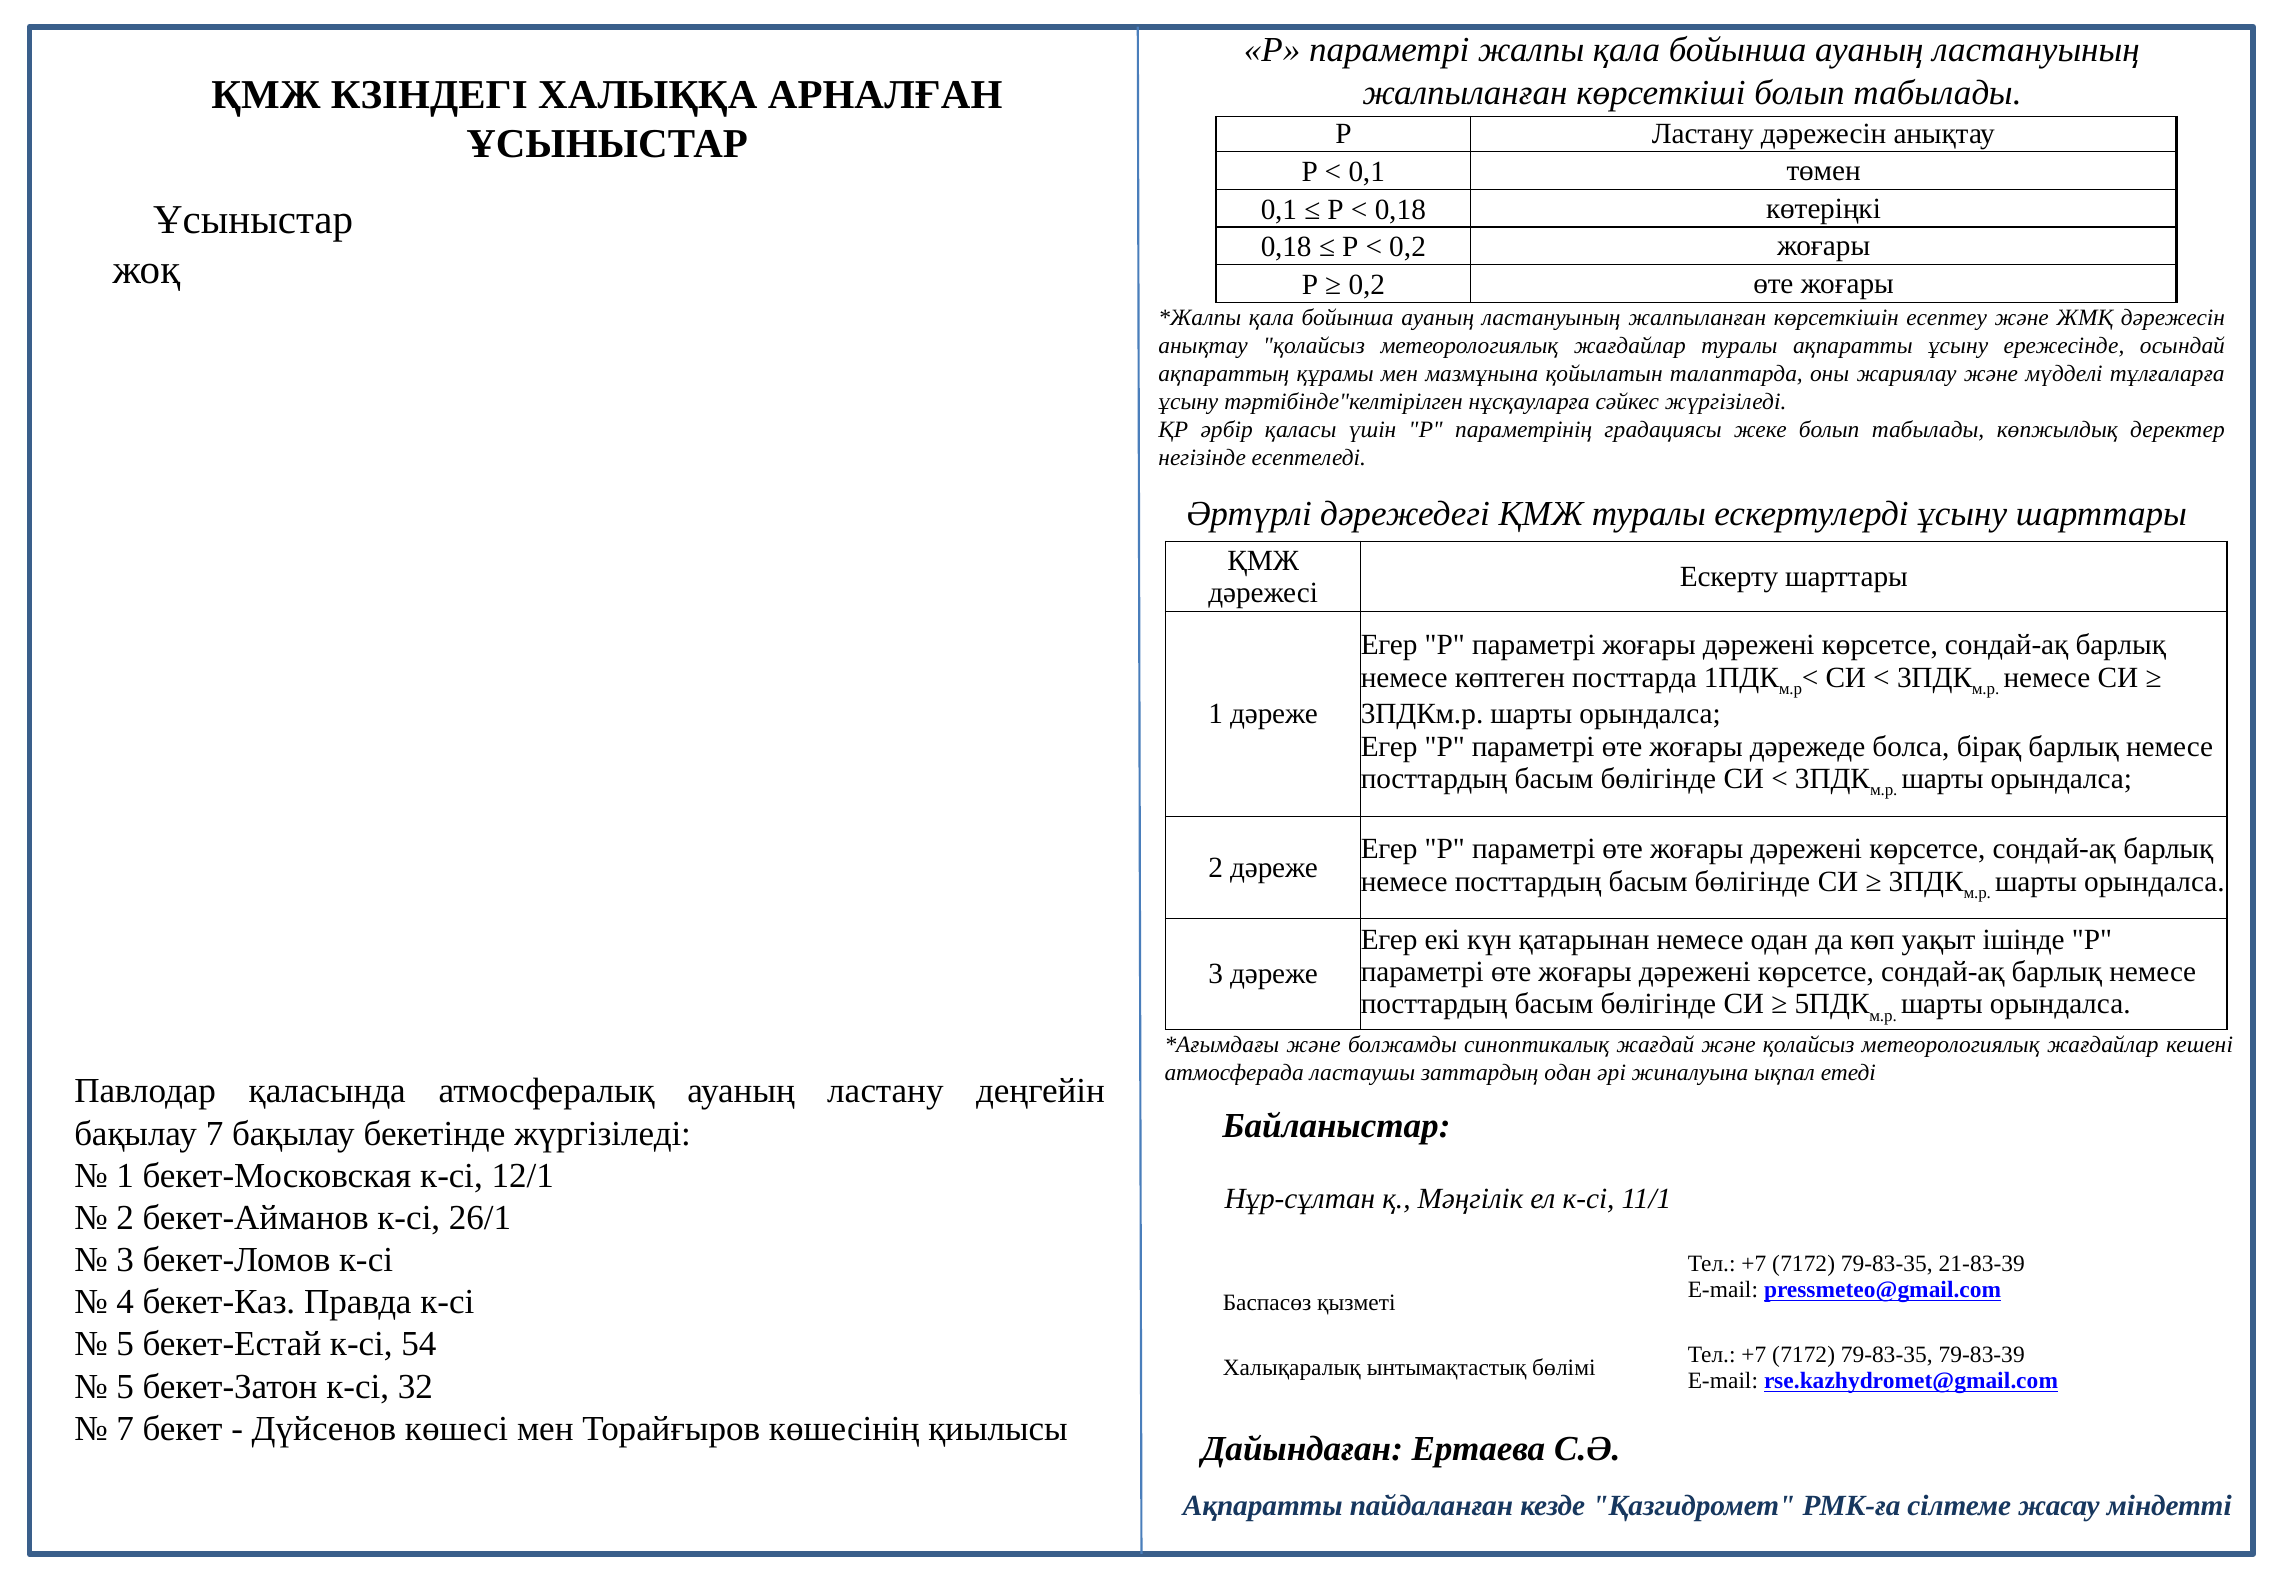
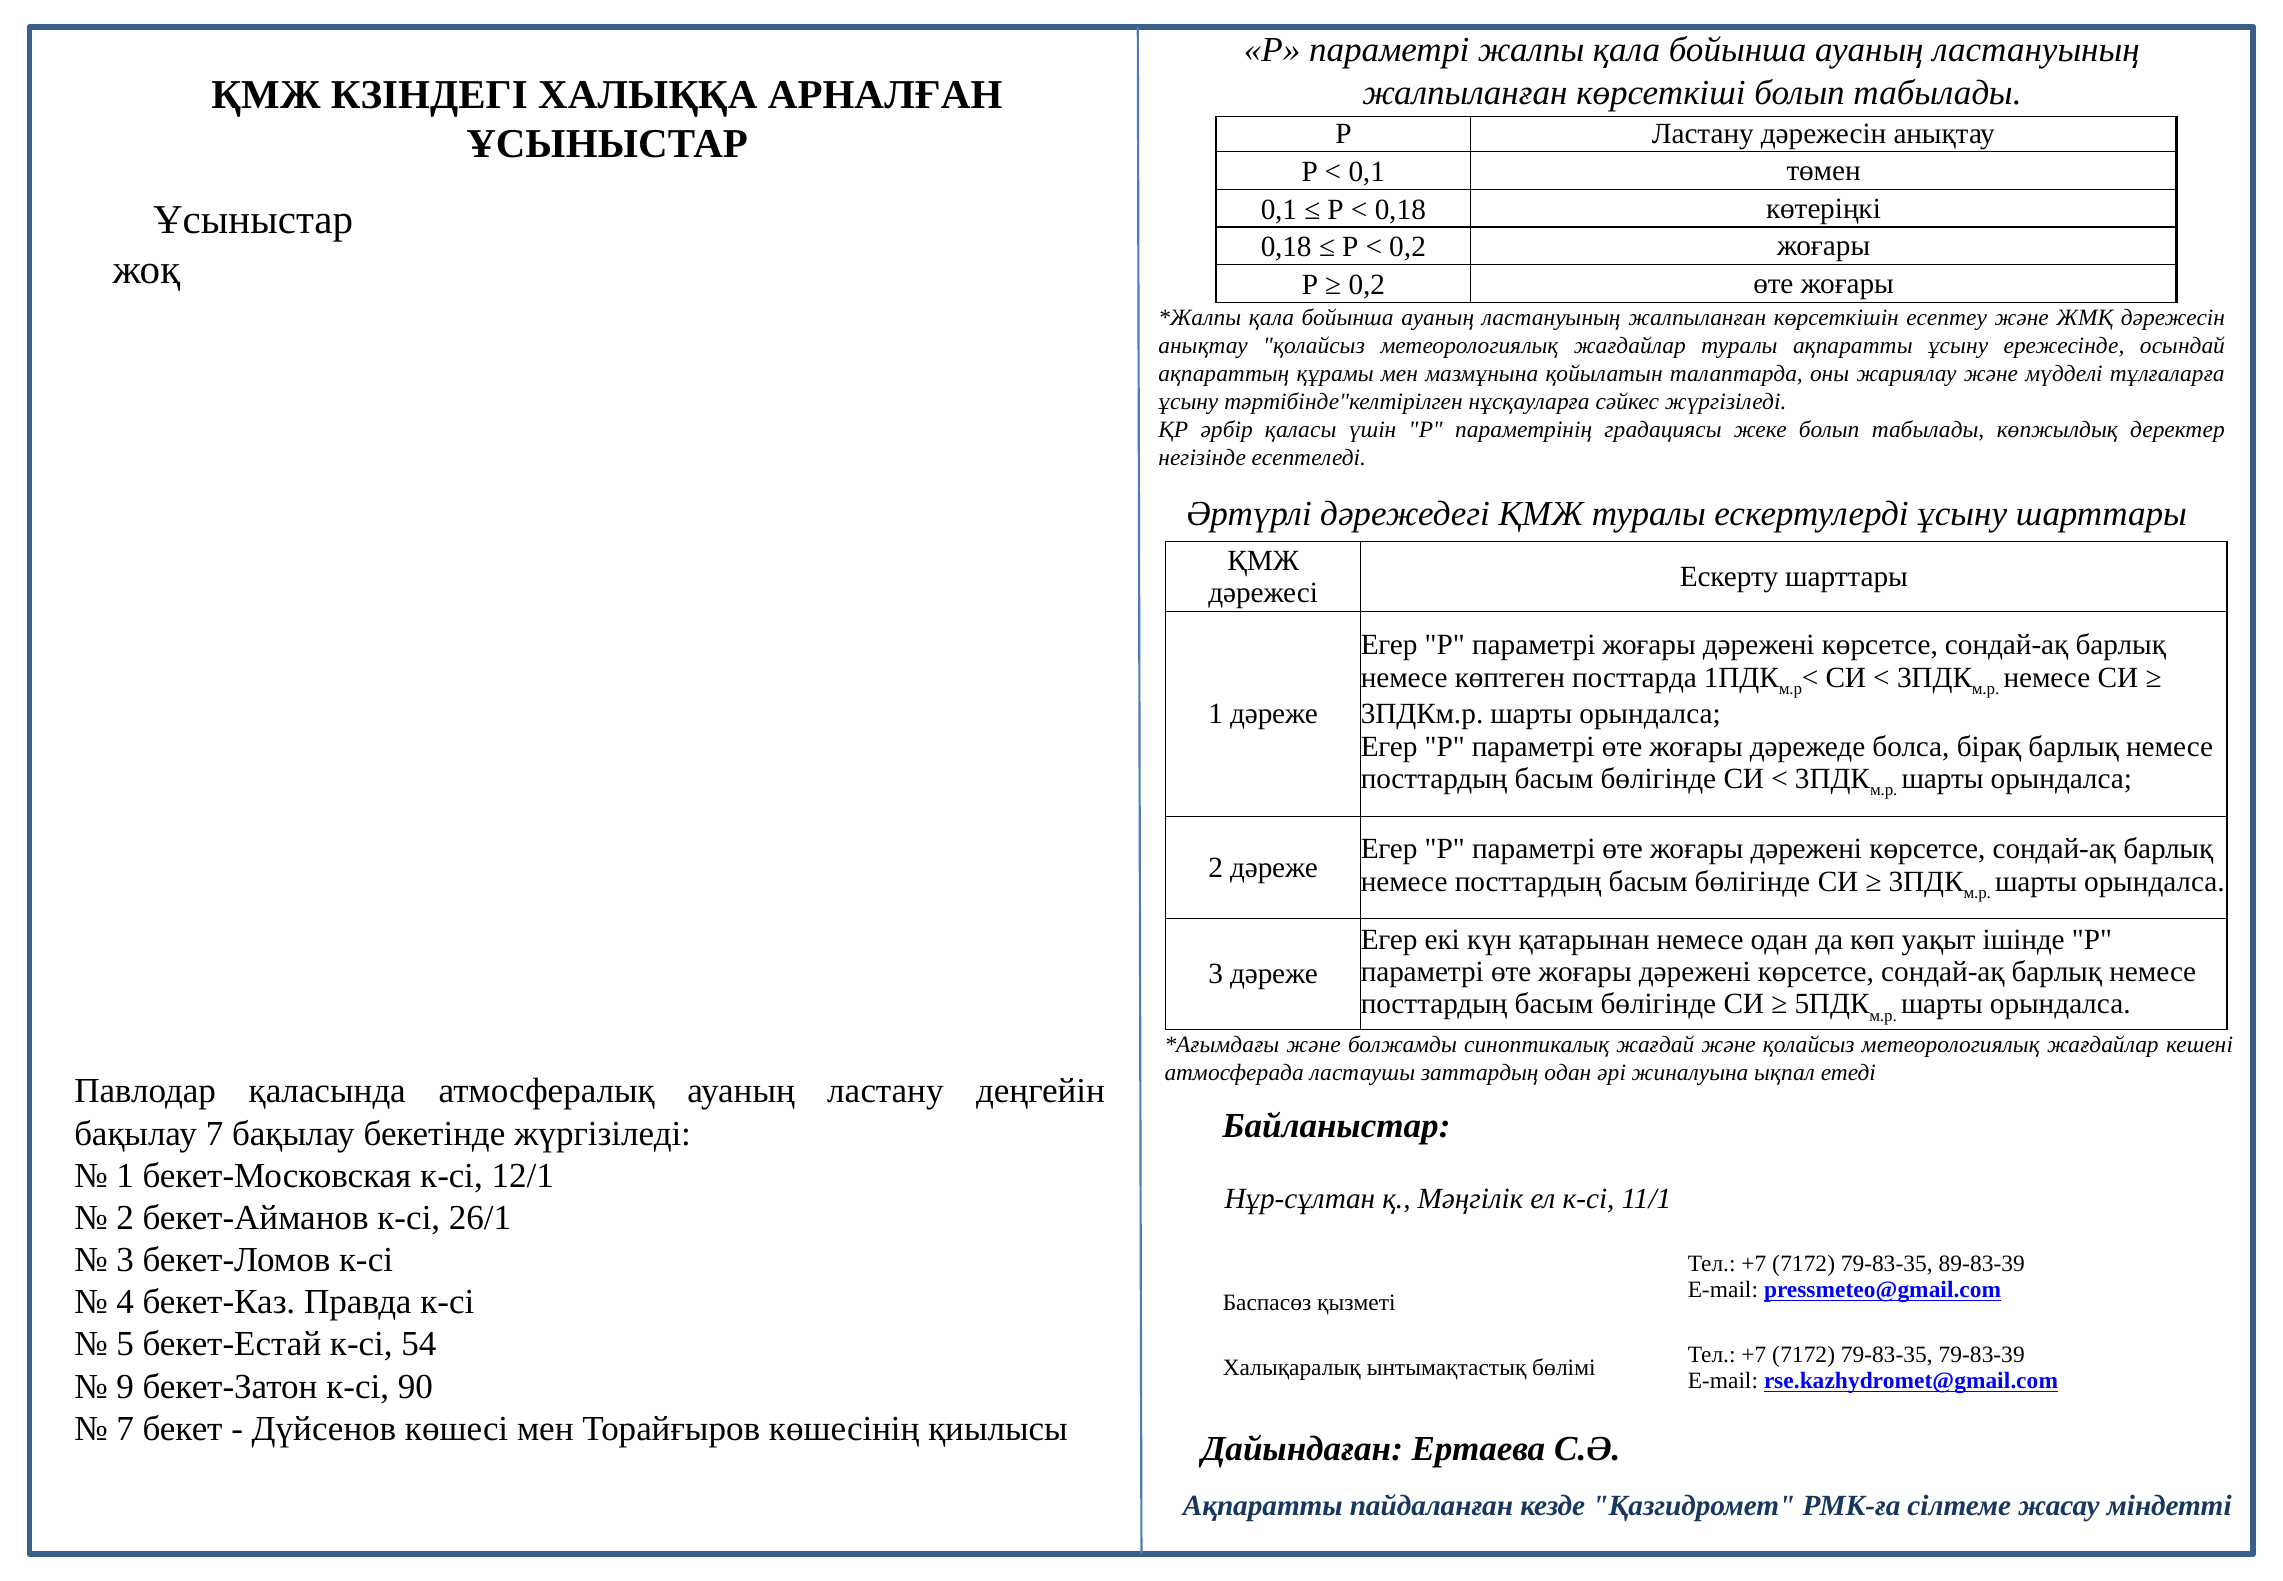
21-83-39: 21-83-39 -> 89-83-39
5 at (125, 1386): 5 -> 9
32: 32 -> 90
